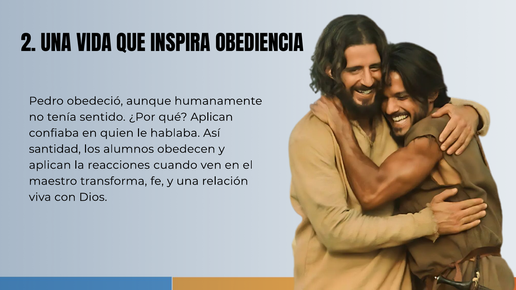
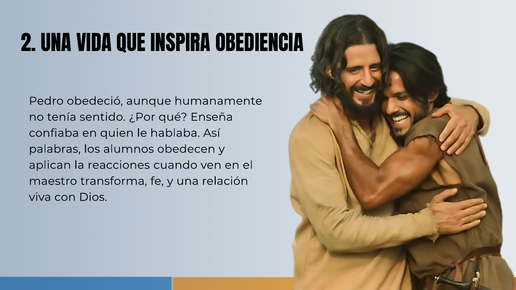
qué Aplican: Aplican -> Enseña
santidad: santidad -> palabras
